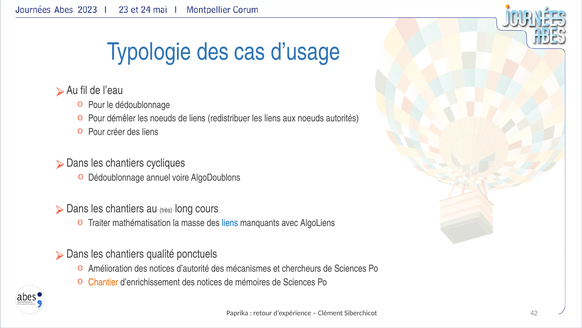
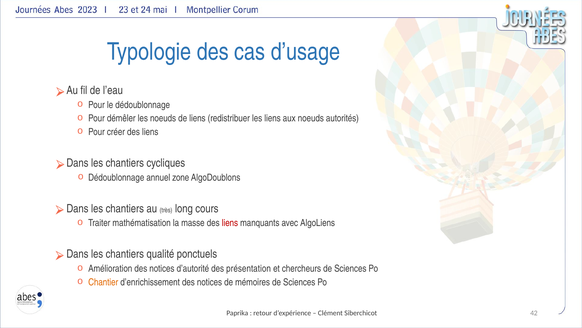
voire: voire -> zone
liens at (230, 223) colour: blue -> red
mécanismes: mécanismes -> présentation
